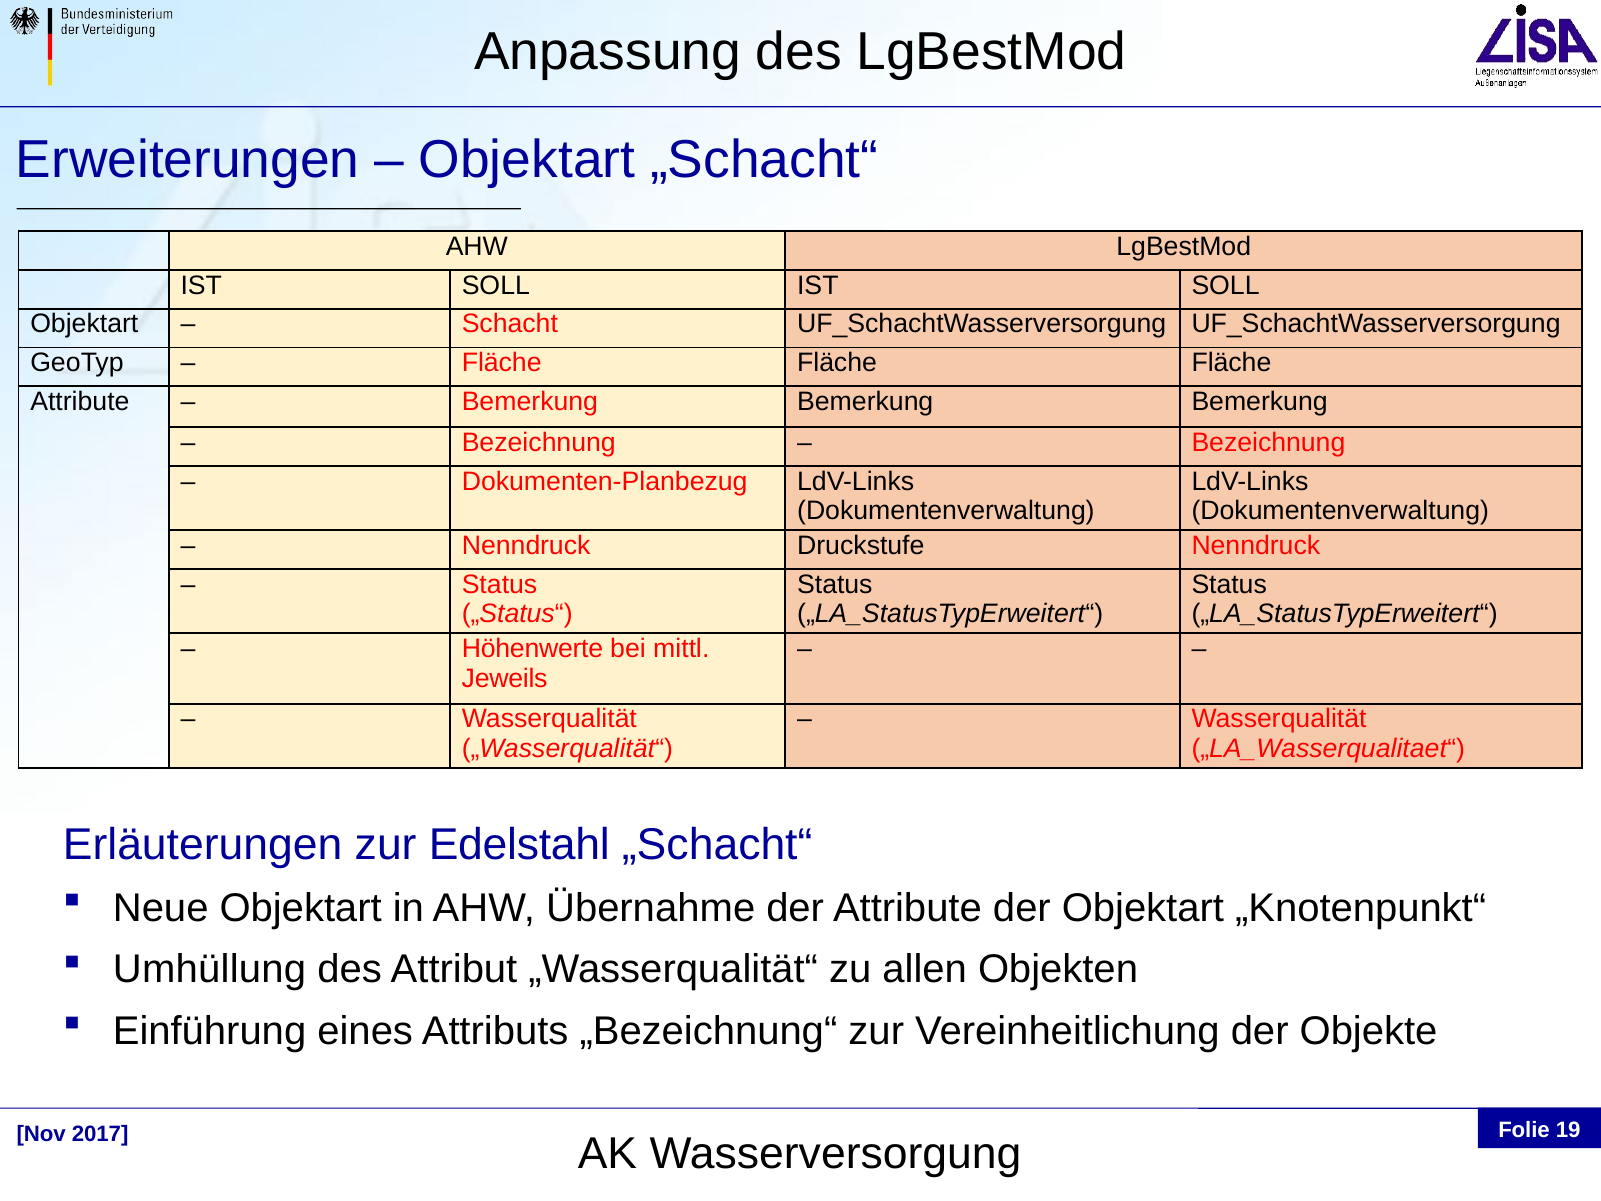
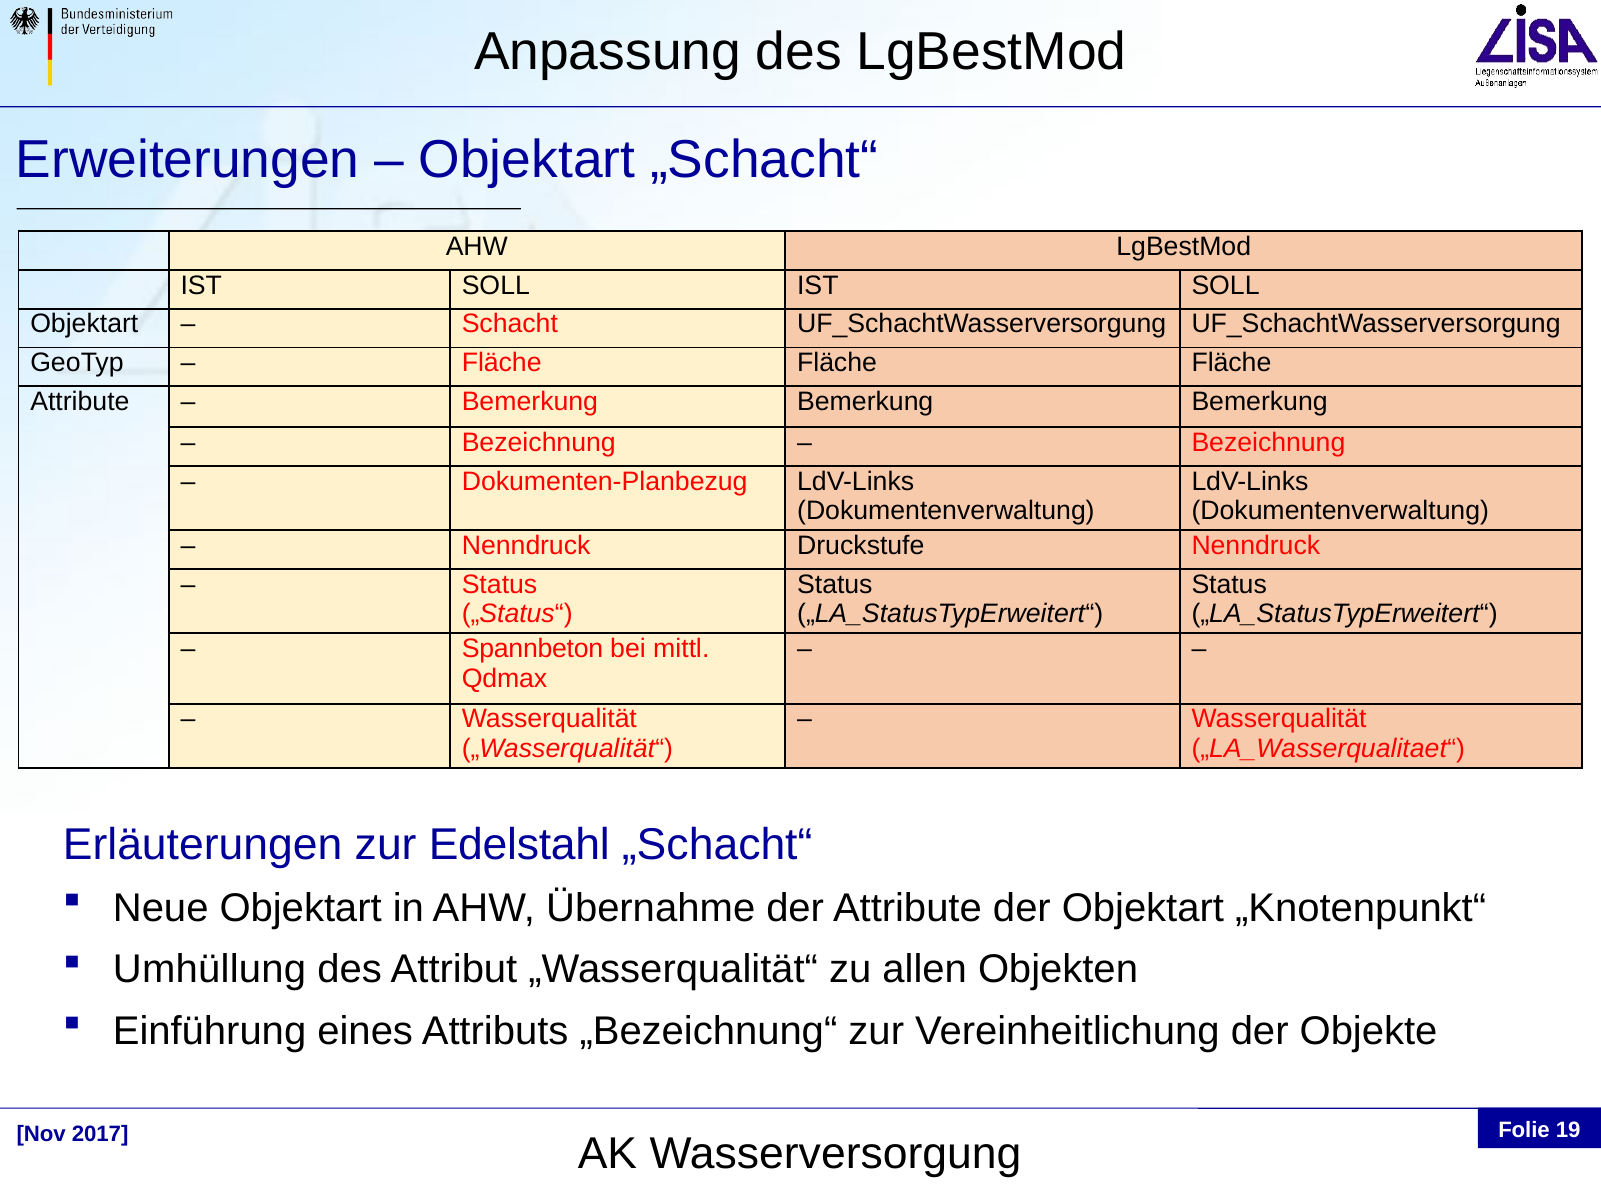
Höhenwerte: Höhenwerte -> Spannbeton
Jeweils: Jeweils -> Qdmax
